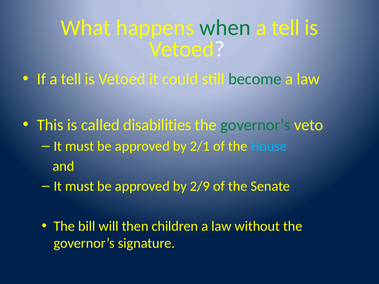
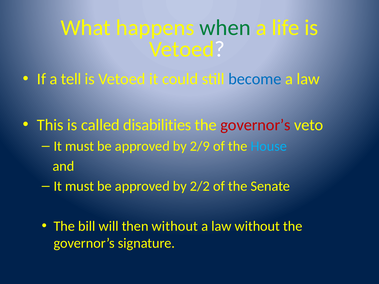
tell at (286, 28): tell -> life
become colour: green -> blue
governor’s at (255, 125) colour: green -> red
2/1: 2/1 -> 2/9
2/9: 2/9 -> 2/2
then children: children -> without
